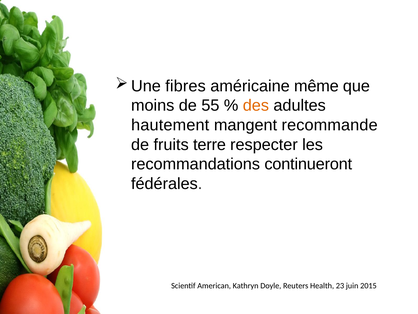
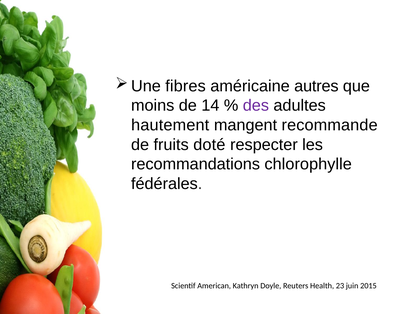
même: même -> autres
55: 55 -> 14
des colour: orange -> purple
terre: terre -> doté
continueront: continueront -> chlorophylle
